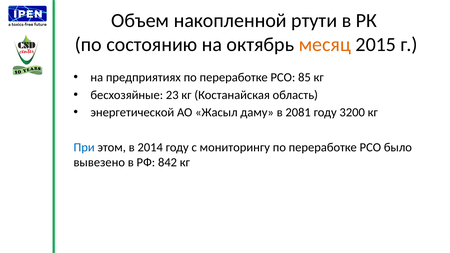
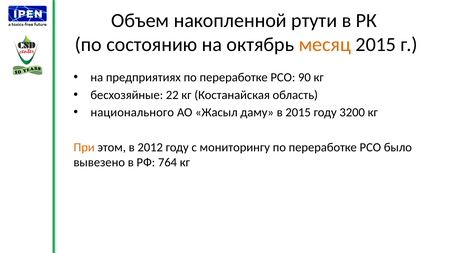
85: 85 -> 90
23: 23 -> 22
энергетической: энергетической -> национального
в 2081: 2081 -> 2015
При colour: blue -> orange
2014: 2014 -> 2012
842: 842 -> 764
